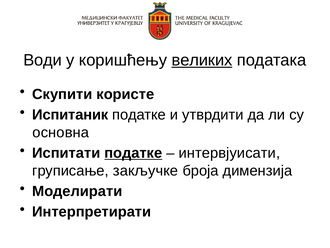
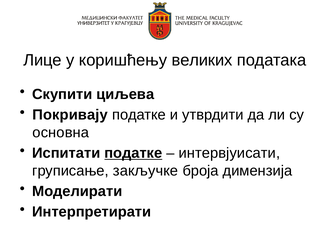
Води: Води -> Лице
великих underline: present -> none
користе: користе -> циљева
Испитаник: Испитаник -> Покривају
